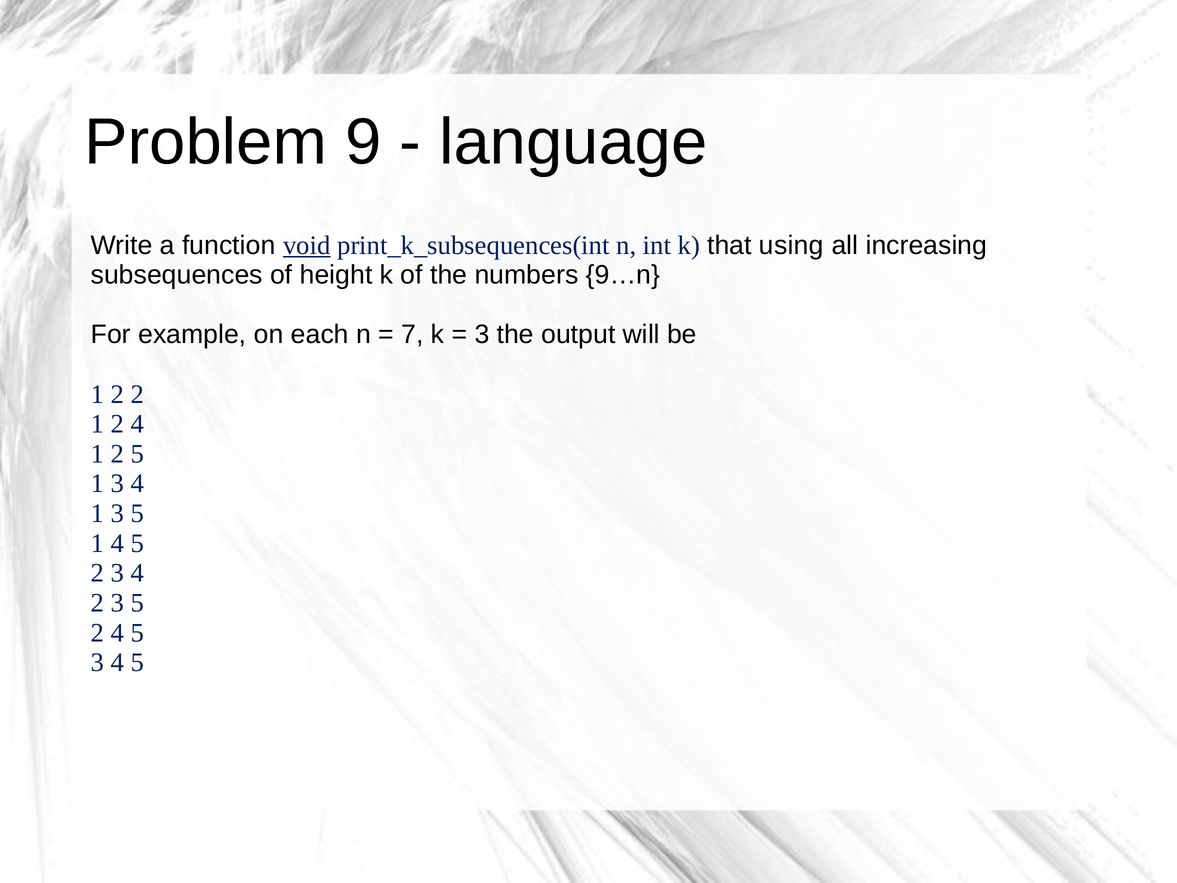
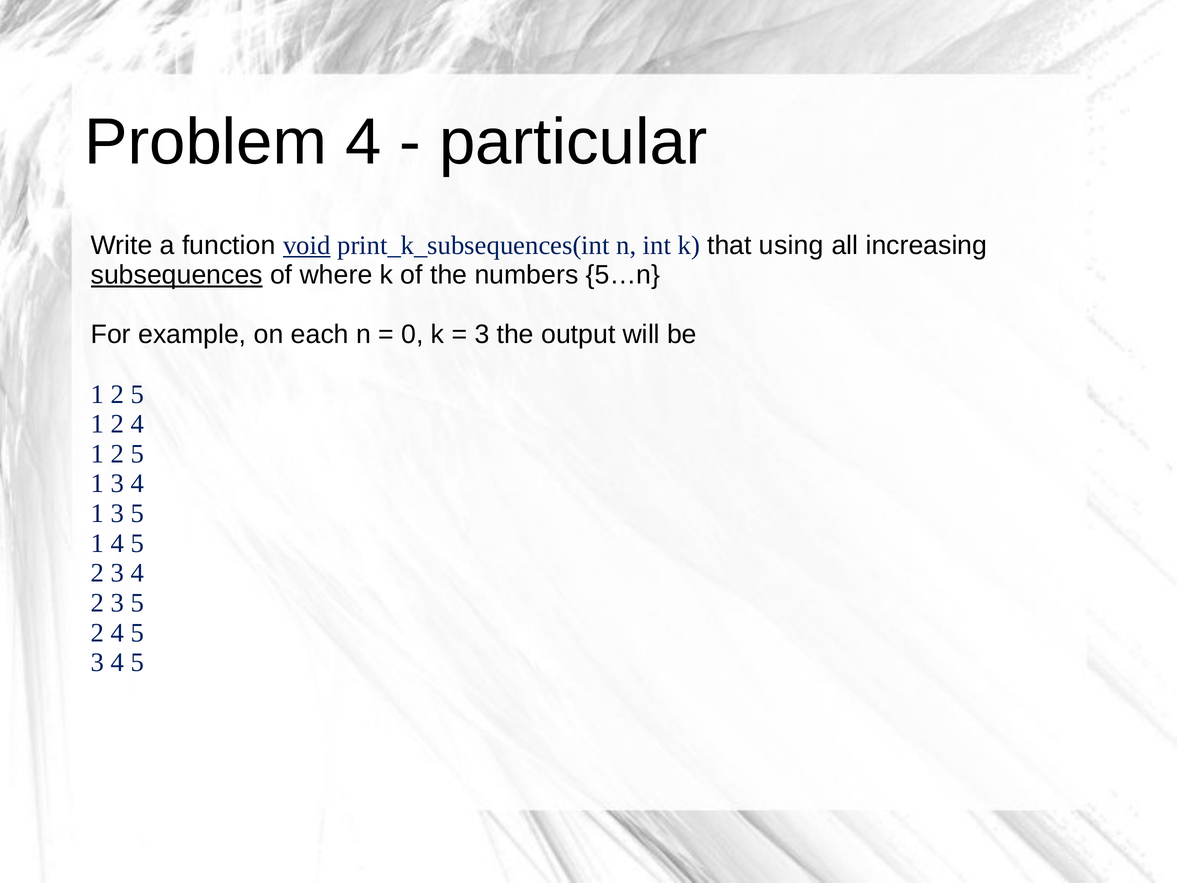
Problem 9: 9 -> 4
language: language -> particular
subsequences underline: none -> present
height: height -> where
9…n: 9…n -> 5…n
7: 7 -> 0
2 at (138, 394): 2 -> 5
